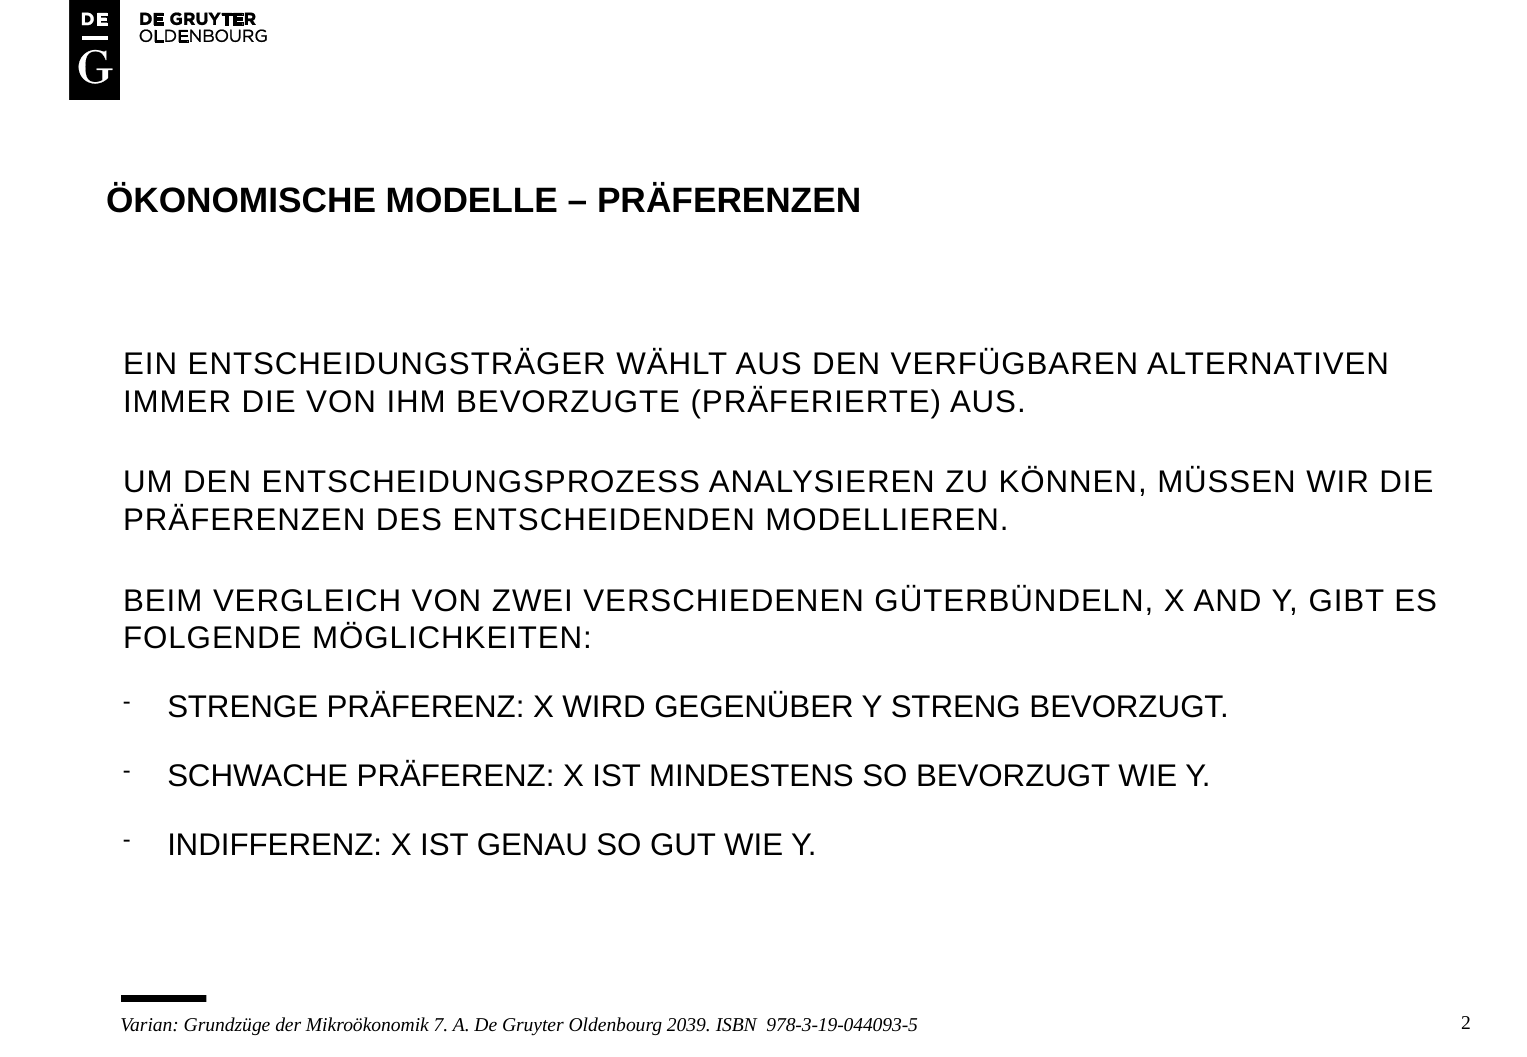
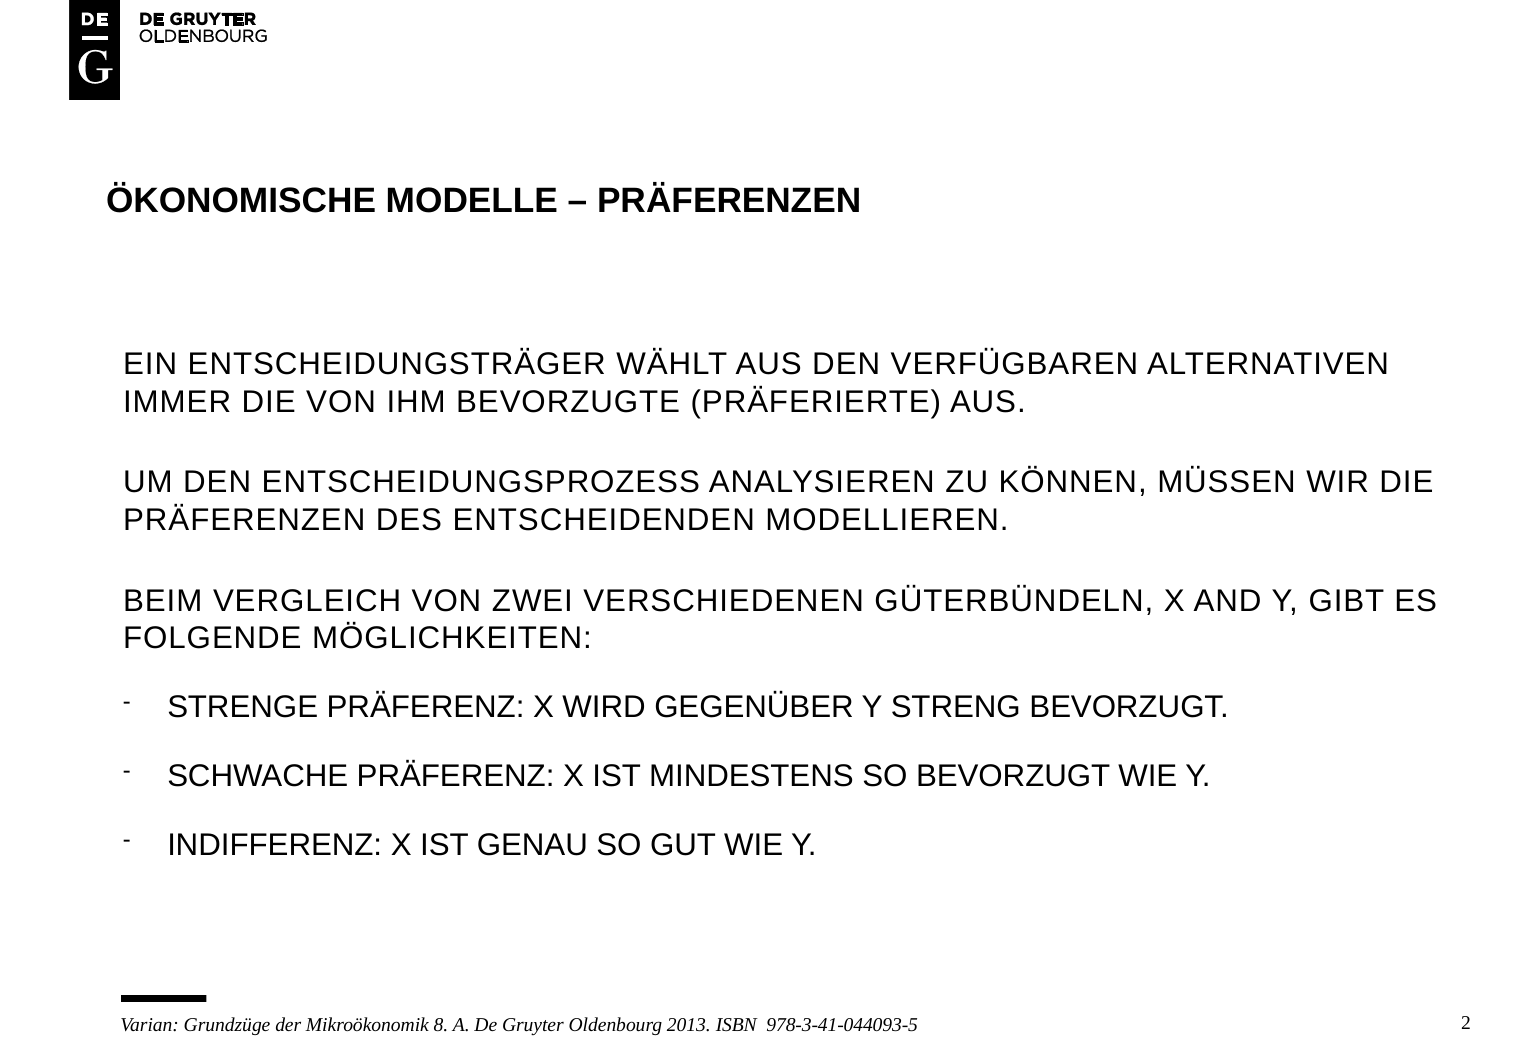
7: 7 -> 8
2039: 2039 -> 2013
978-3-19-044093-5: 978-3-19-044093-5 -> 978-3-41-044093-5
